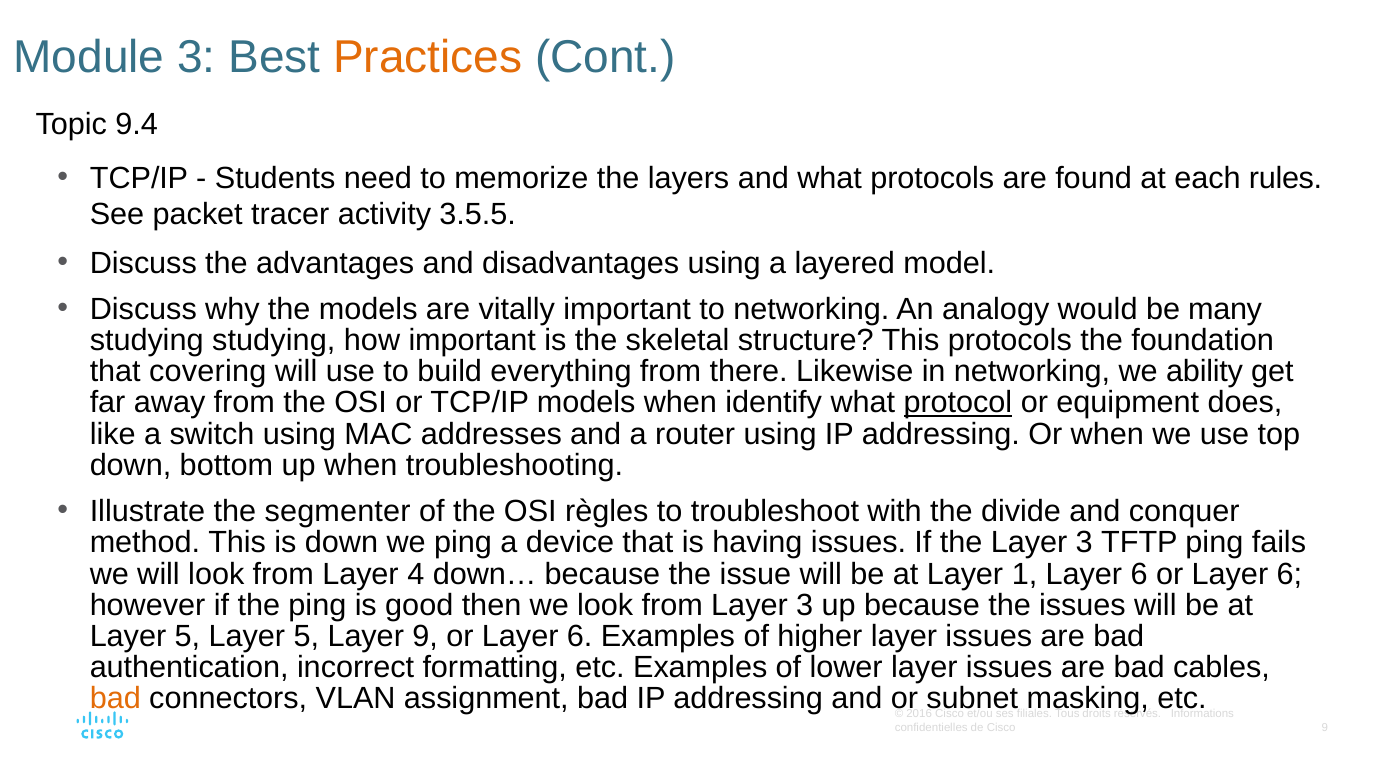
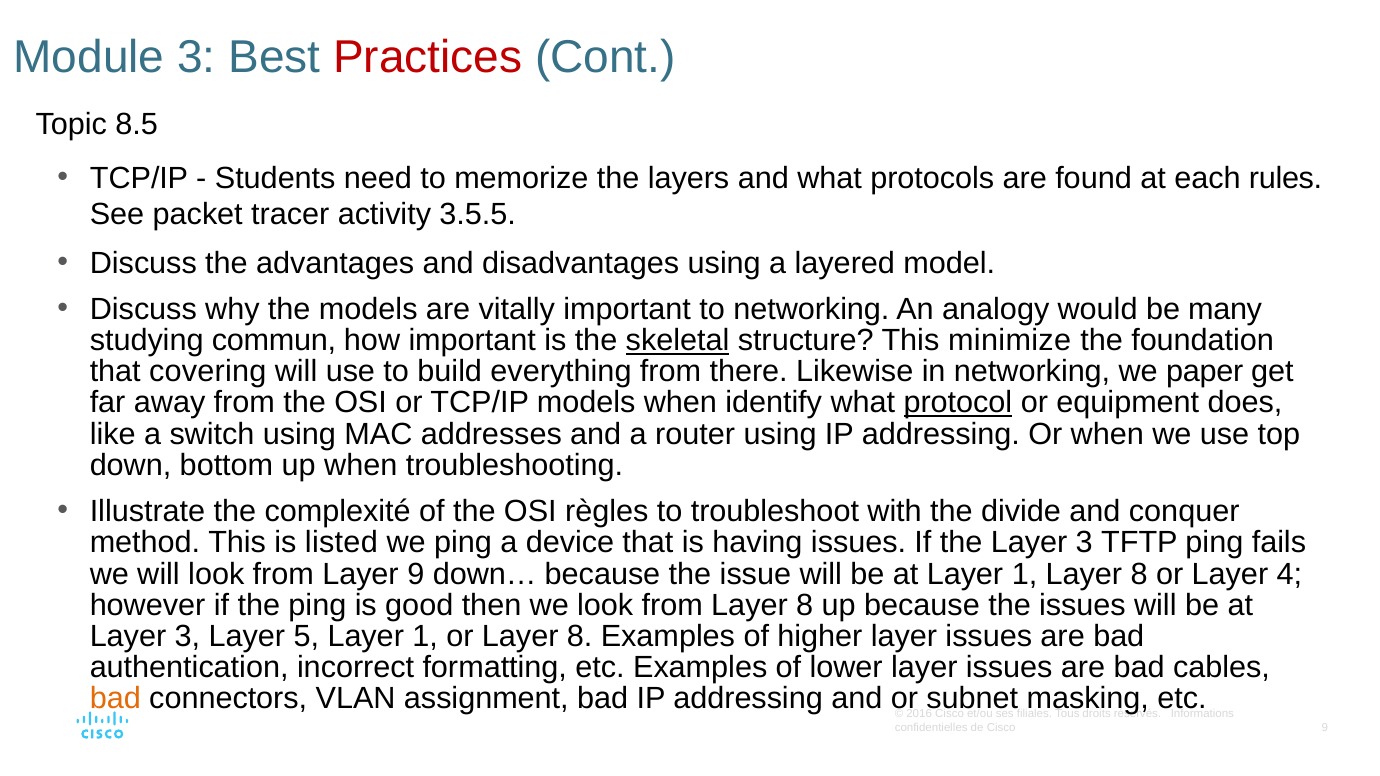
Practices colour: orange -> red
9.4: 9.4 -> 8.5
studying studying: studying -> commun
skeletal underline: none -> present
This protocols: protocols -> minimize
ability: ability -> paper
segmenter: segmenter -> complexité
is down: down -> listed
Layer 4: 4 -> 9
1 Layer 6: 6 -> 8
6 at (1289, 574): 6 -> 4
from Layer 3: 3 -> 8
5 at (187, 637): 5 -> 3
5 Layer 9: 9 -> 1
6 at (580, 637): 6 -> 8
